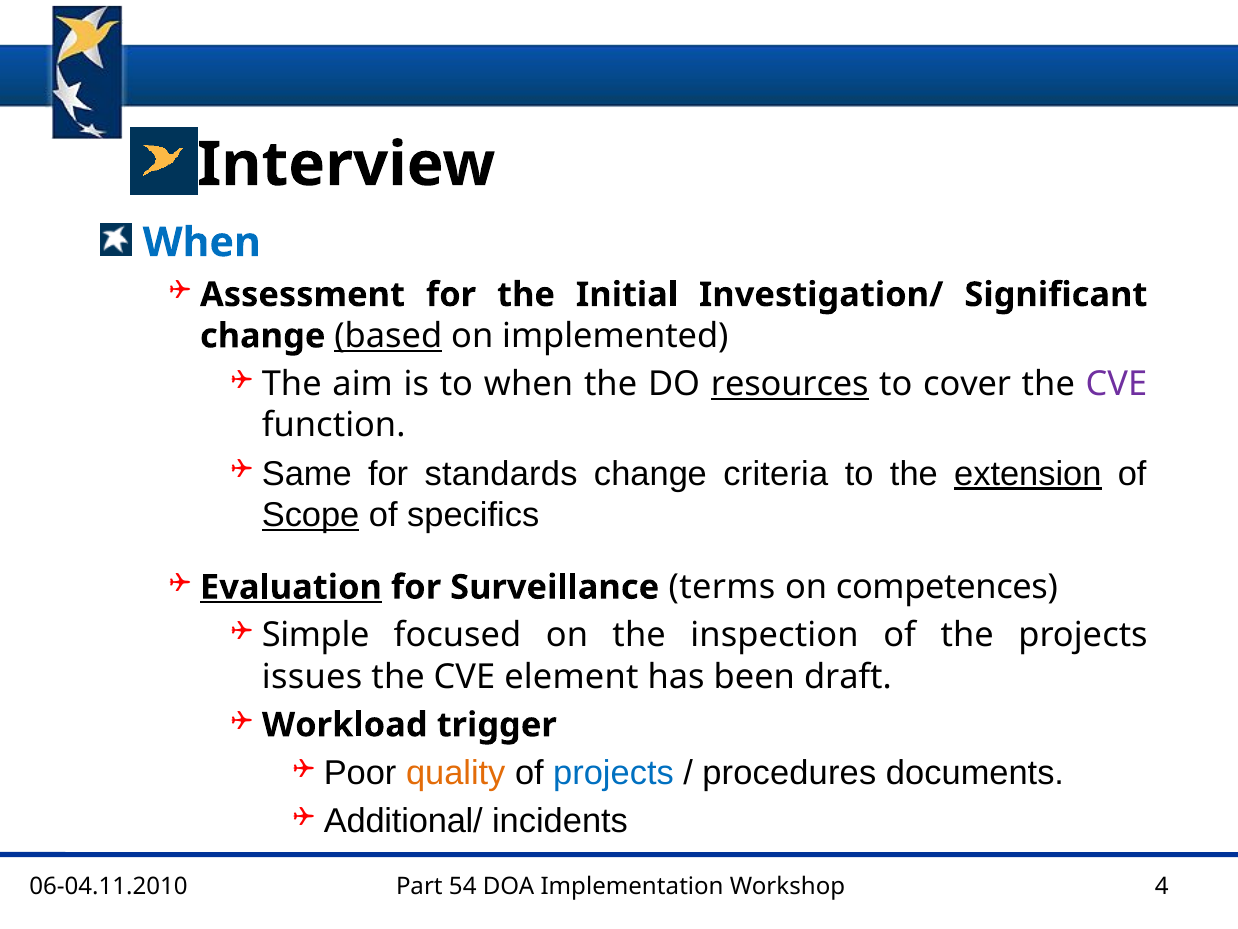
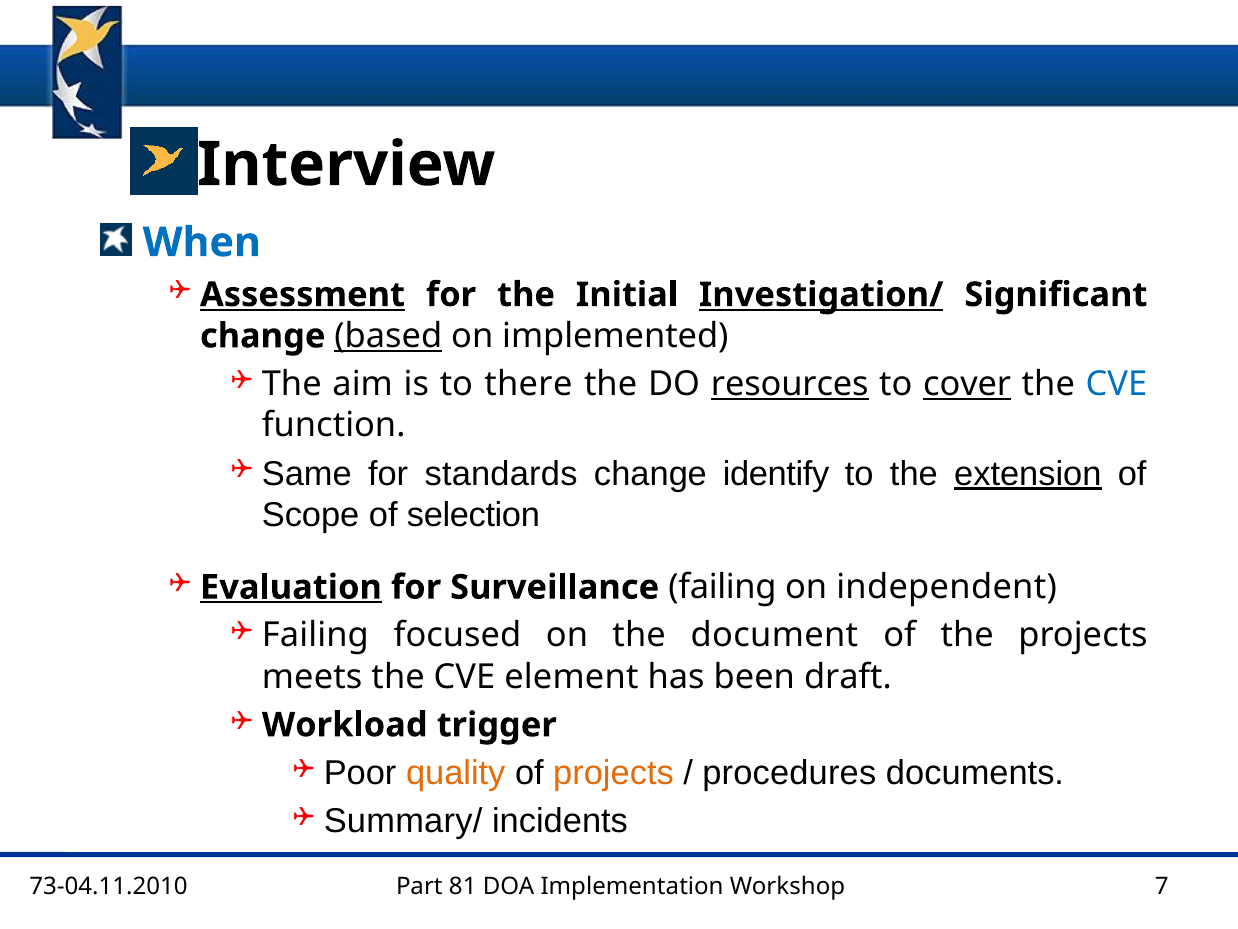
Assessment underline: none -> present
Investigation/ underline: none -> present
to when: when -> there
cover underline: none -> present
CVE at (1116, 384) colour: purple -> blue
criteria: criteria -> identify
Scope underline: present -> none
specifics: specifics -> selection
Surveillance terms: terms -> failing
competences: competences -> independent
Simple at (316, 635): Simple -> Failing
inspection: inspection -> document
issues: issues -> meets
projects at (613, 773) colour: blue -> orange
Additional/: Additional/ -> Summary/
06-04.11.2010: 06-04.11.2010 -> 73-04.11.2010
54: 54 -> 81
4: 4 -> 7
